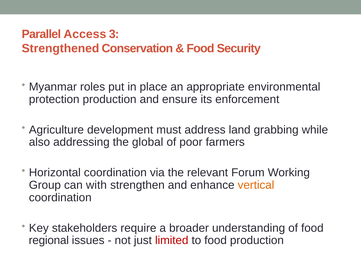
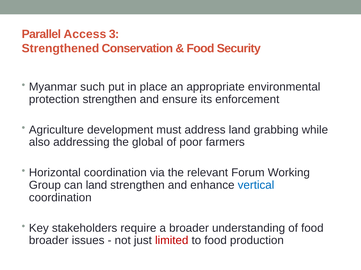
roles: roles -> such
protection production: production -> strengthen
can with: with -> land
vertical colour: orange -> blue
regional at (49, 241): regional -> broader
